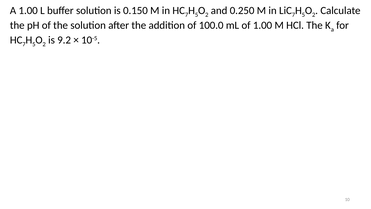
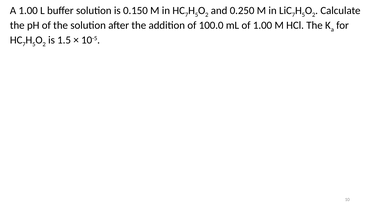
9.2: 9.2 -> 1.5
